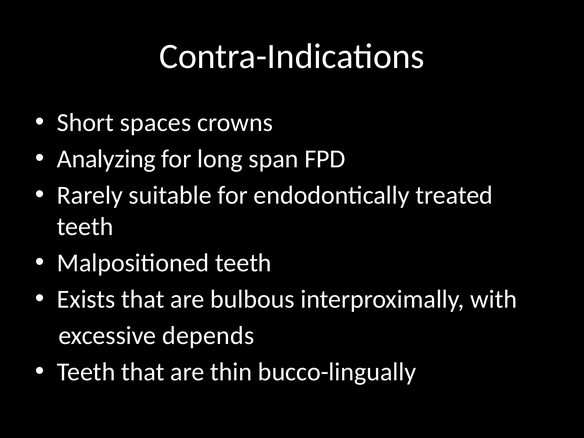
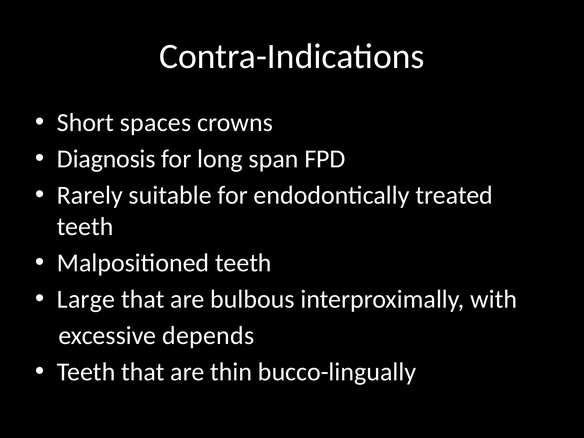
Analyzing: Analyzing -> Diagnosis
Exists: Exists -> Large
